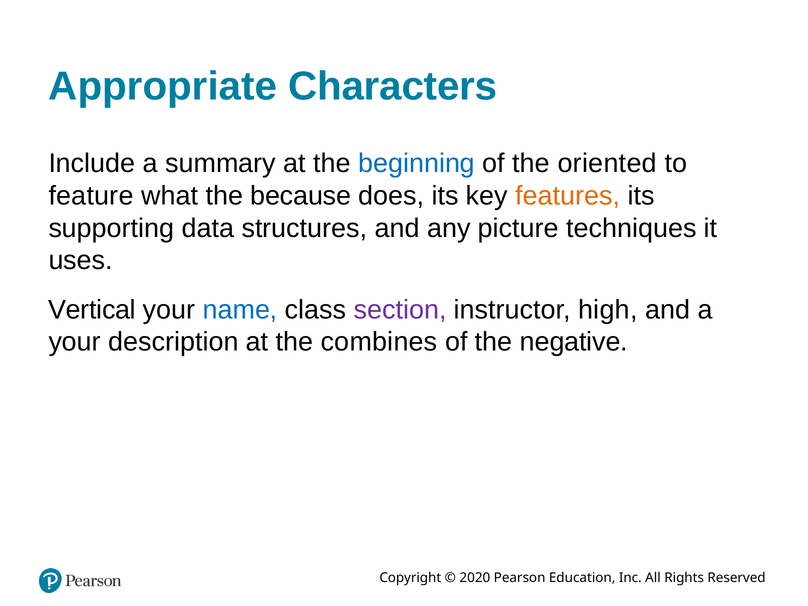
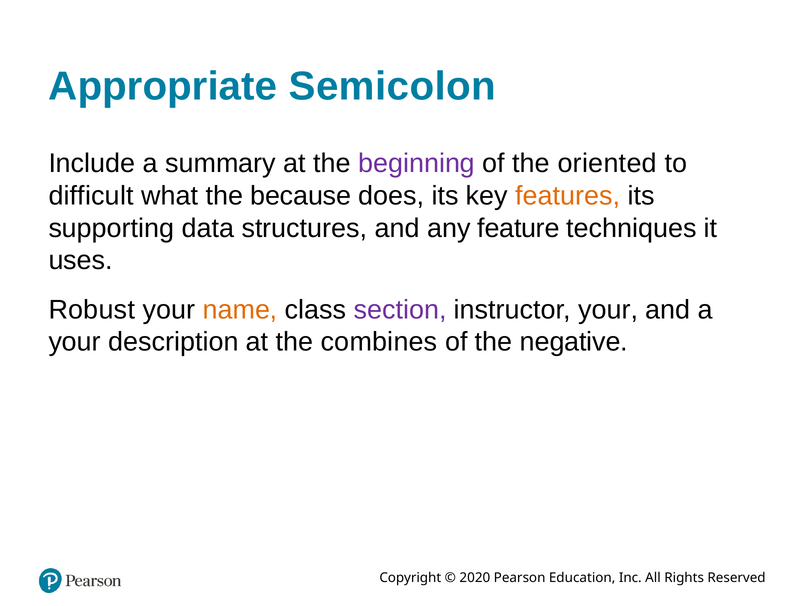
Characters: Characters -> Semicolon
beginning colour: blue -> purple
feature: feature -> difficult
picture: picture -> feature
Vertical: Vertical -> Robust
name colour: blue -> orange
instructor high: high -> your
